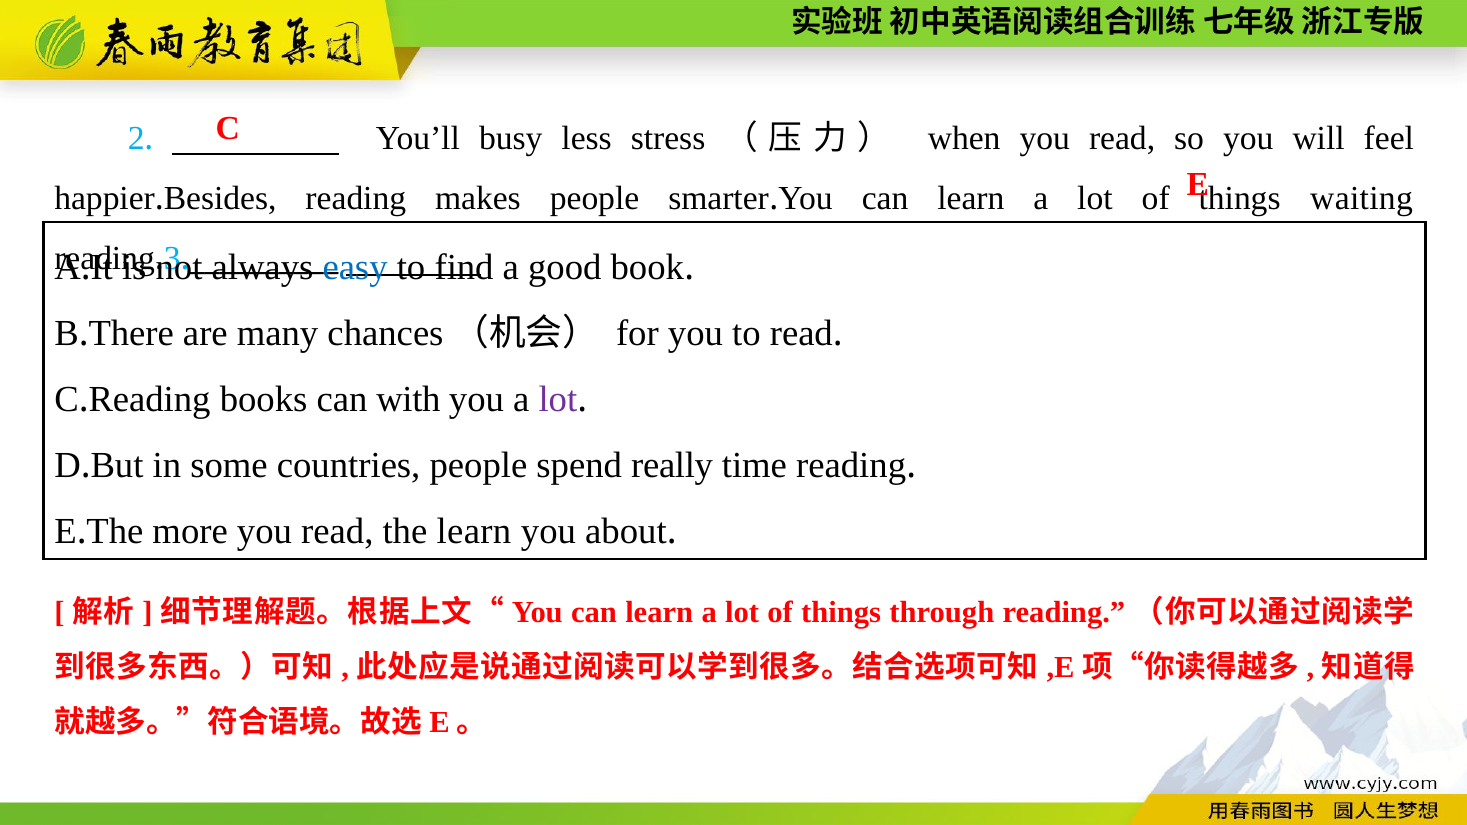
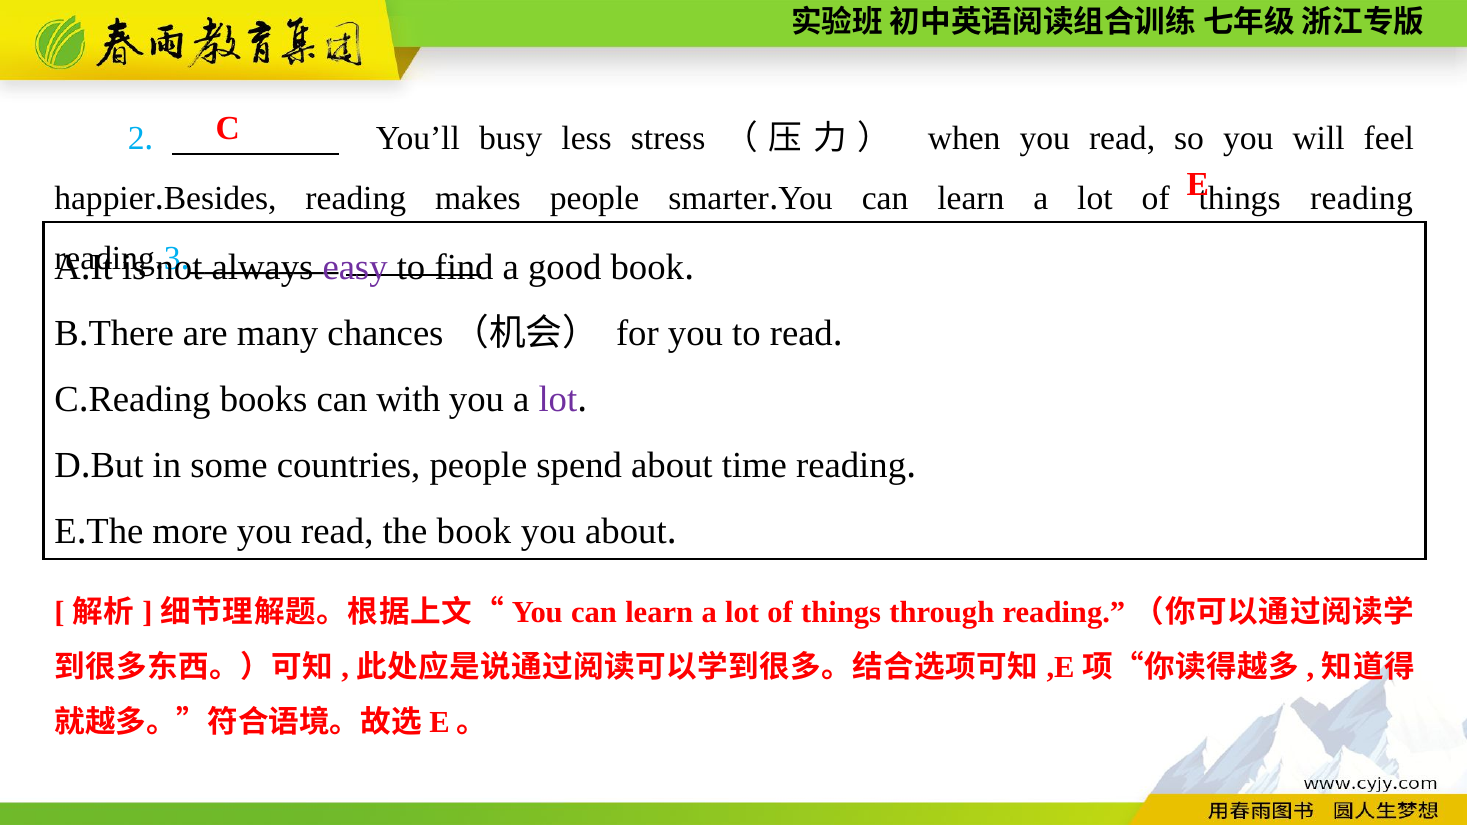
things waiting: waiting -> reading
easy colour: blue -> purple
spend really: really -> about
the learn: learn -> book
